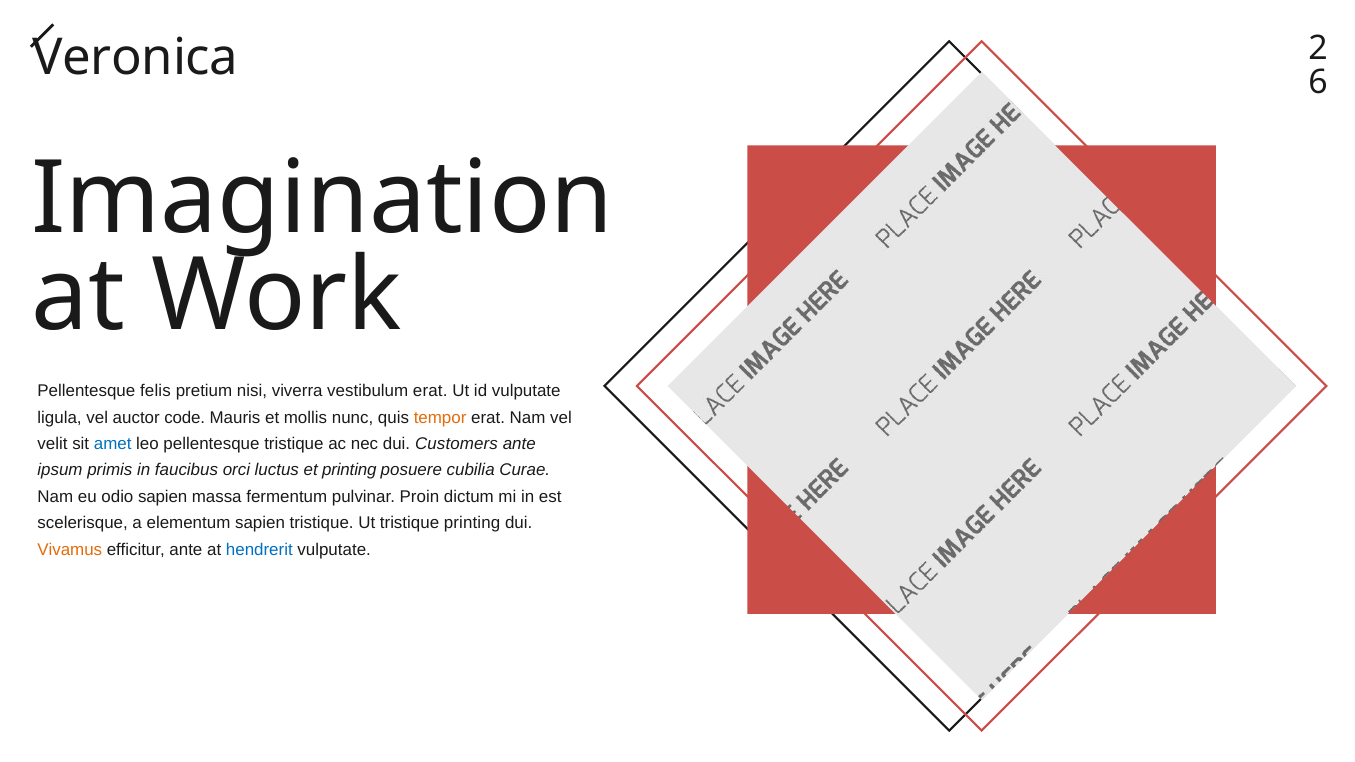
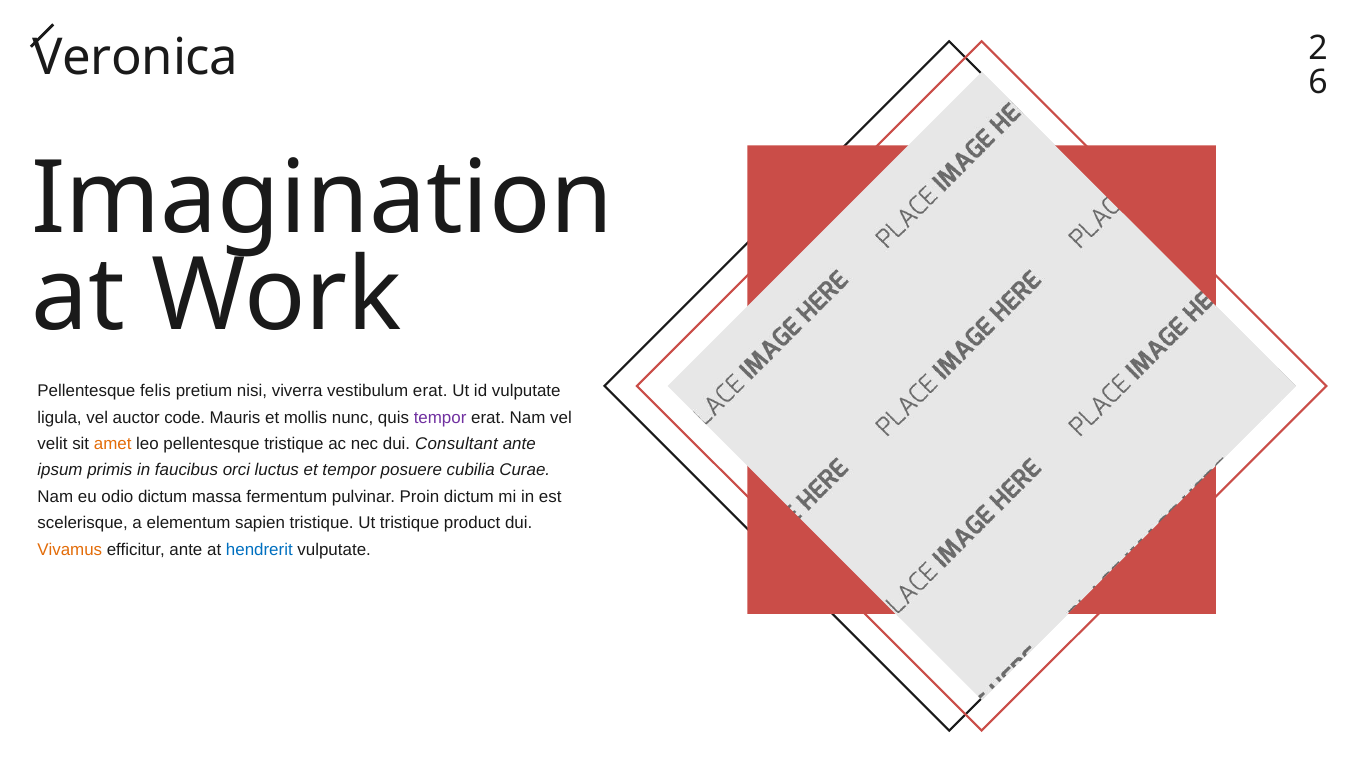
tempor at (440, 418) colour: orange -> purple
amet colour: blue -> orange
Customers: Customers -> Consultant
et printing: printing -> tempor
odio sapien: sapien -> dictum
tristique printing: printing -> product
